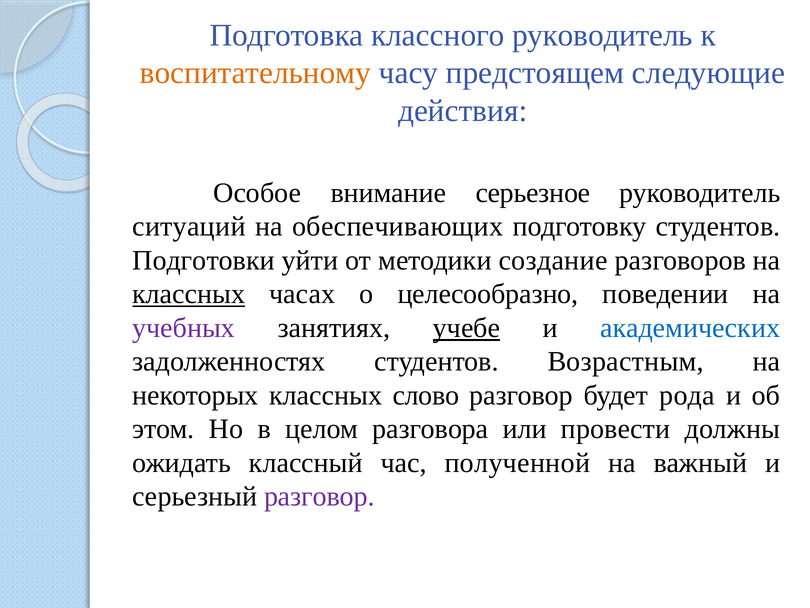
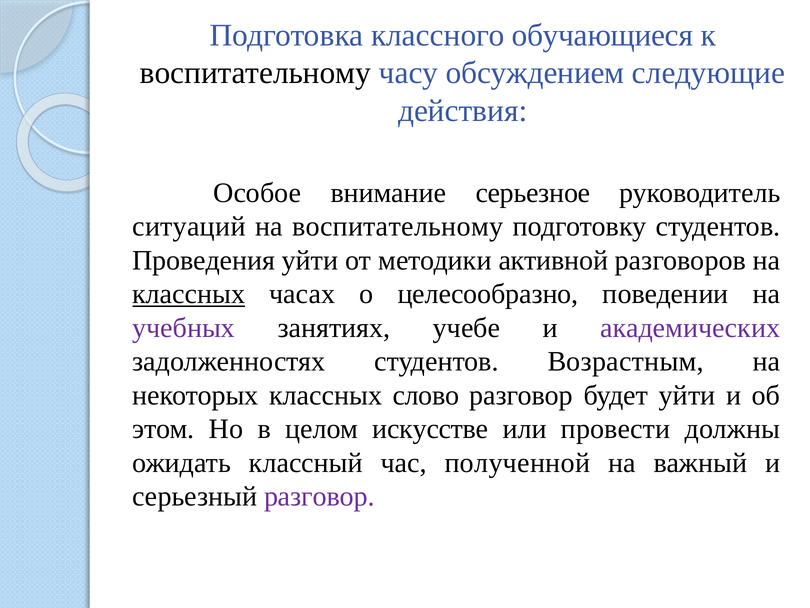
классного руководитель: руководитель -> обучающиеся
воспитательному at (255, 73) colour: orange -> black
предстоящем: предстоящем -> обсуждением
на обеспечивающих: обеспечивающих -> воспитательному
Подготовки: Подготовки -> Проведения
создание: создание -> активной
учебе underline: present -> none
академических colour: blue -> purple
будет рода: рода -> уйти
разговора: разговора -> искусстве
